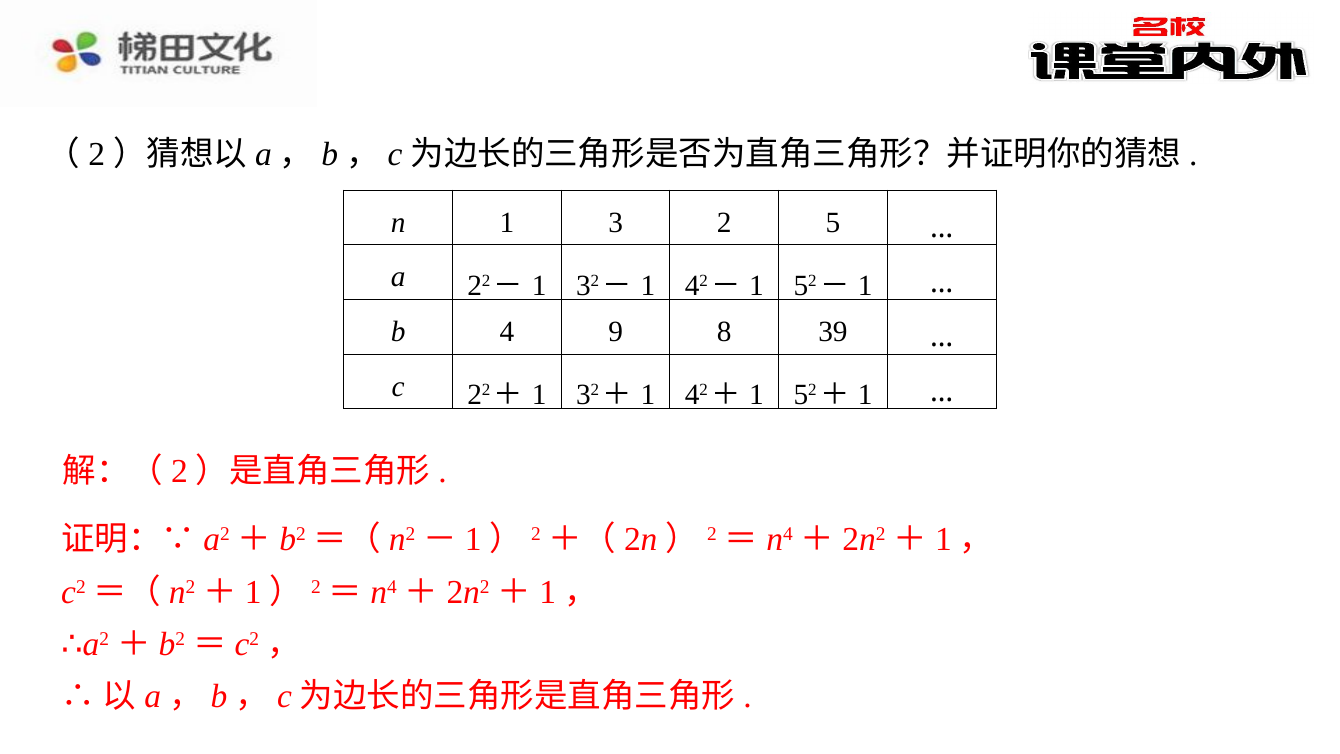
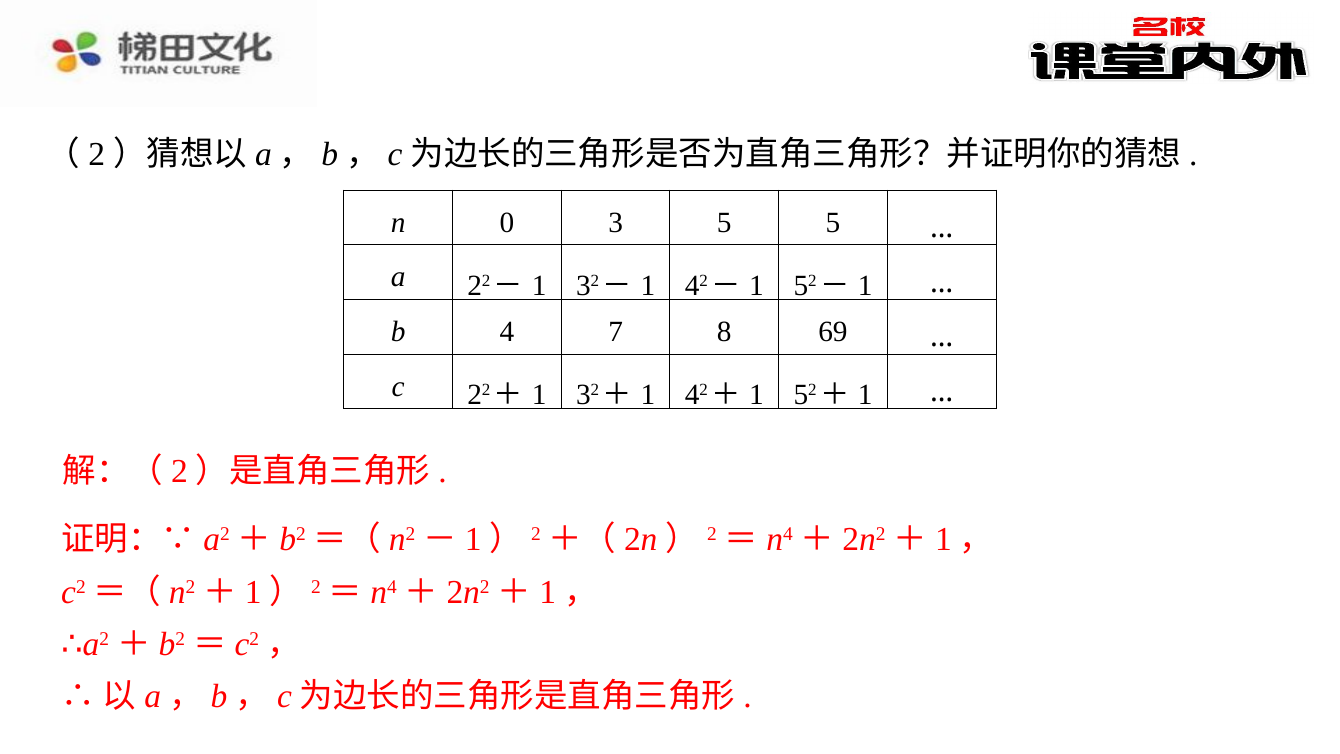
n 1: 1 -> 0
3 2: 2 -> 5
9: 9 -> 7
39: 39 -> 69
